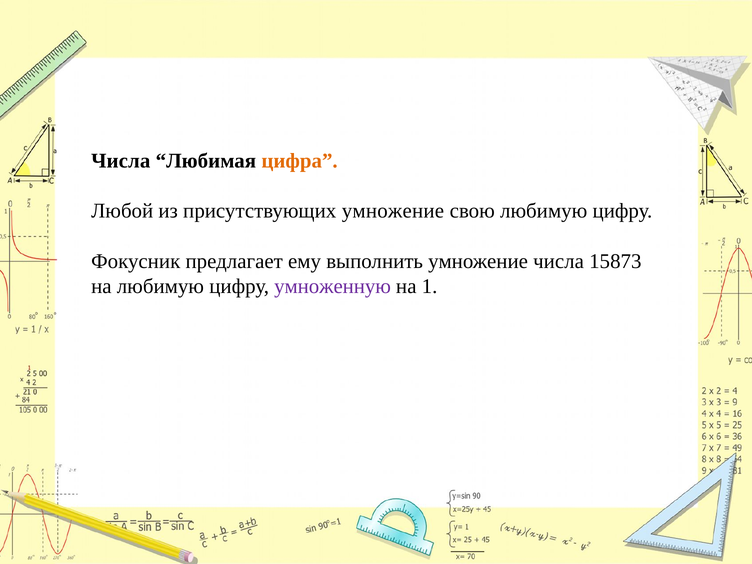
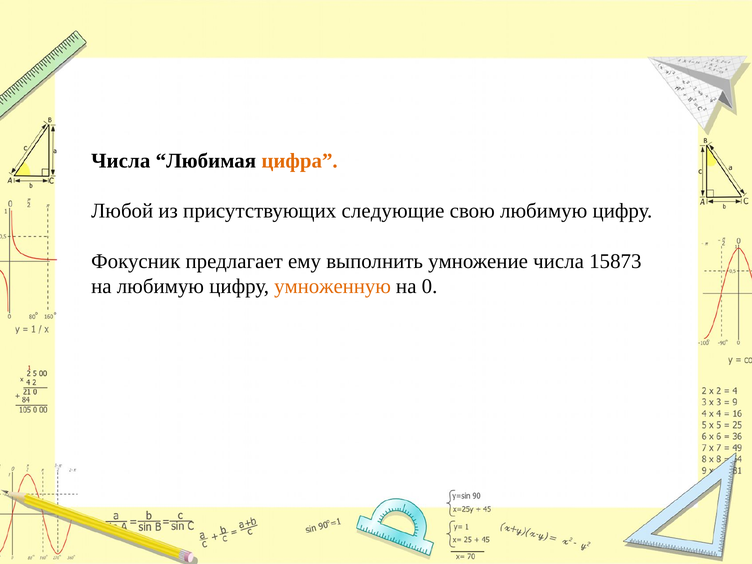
присутствующих умножение: умножение -> следующие
умноженную colour: purple -> orange
1: 1 -> 0
